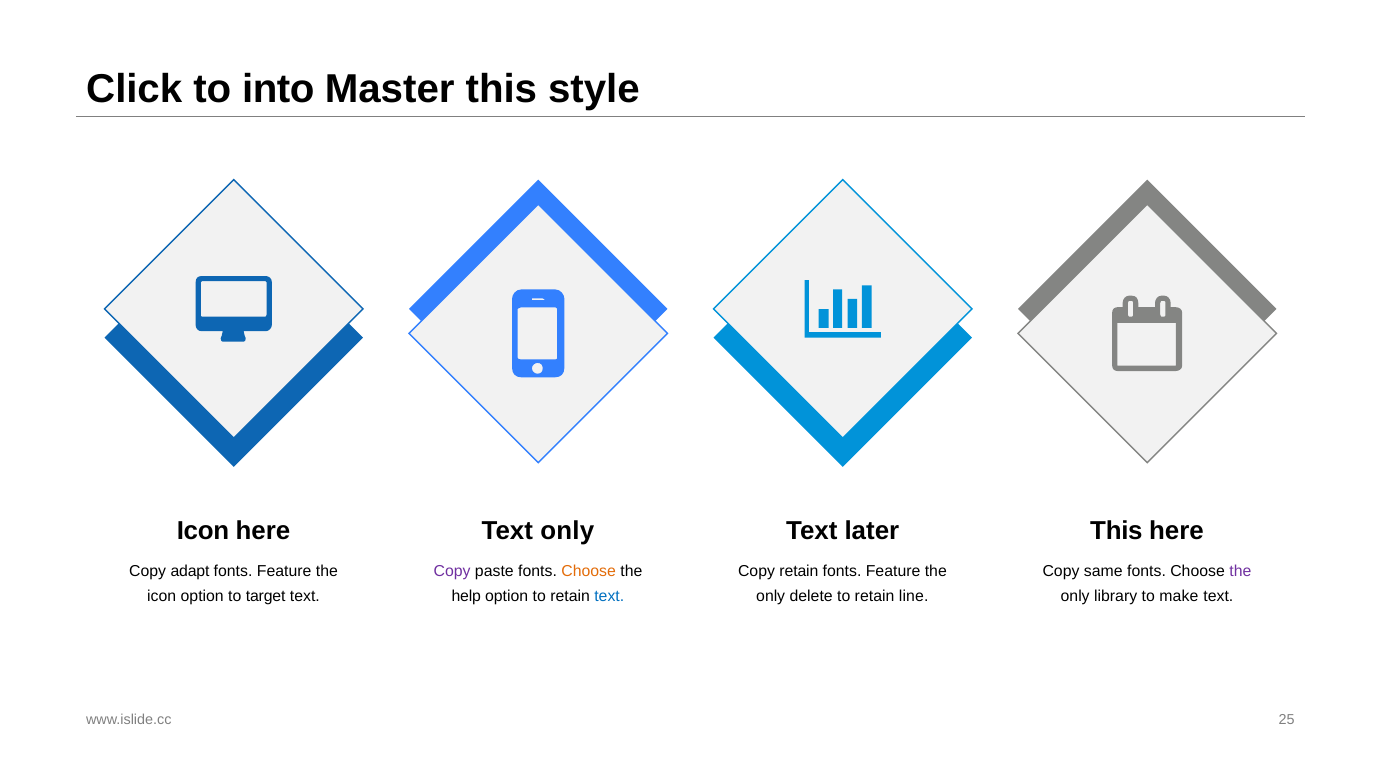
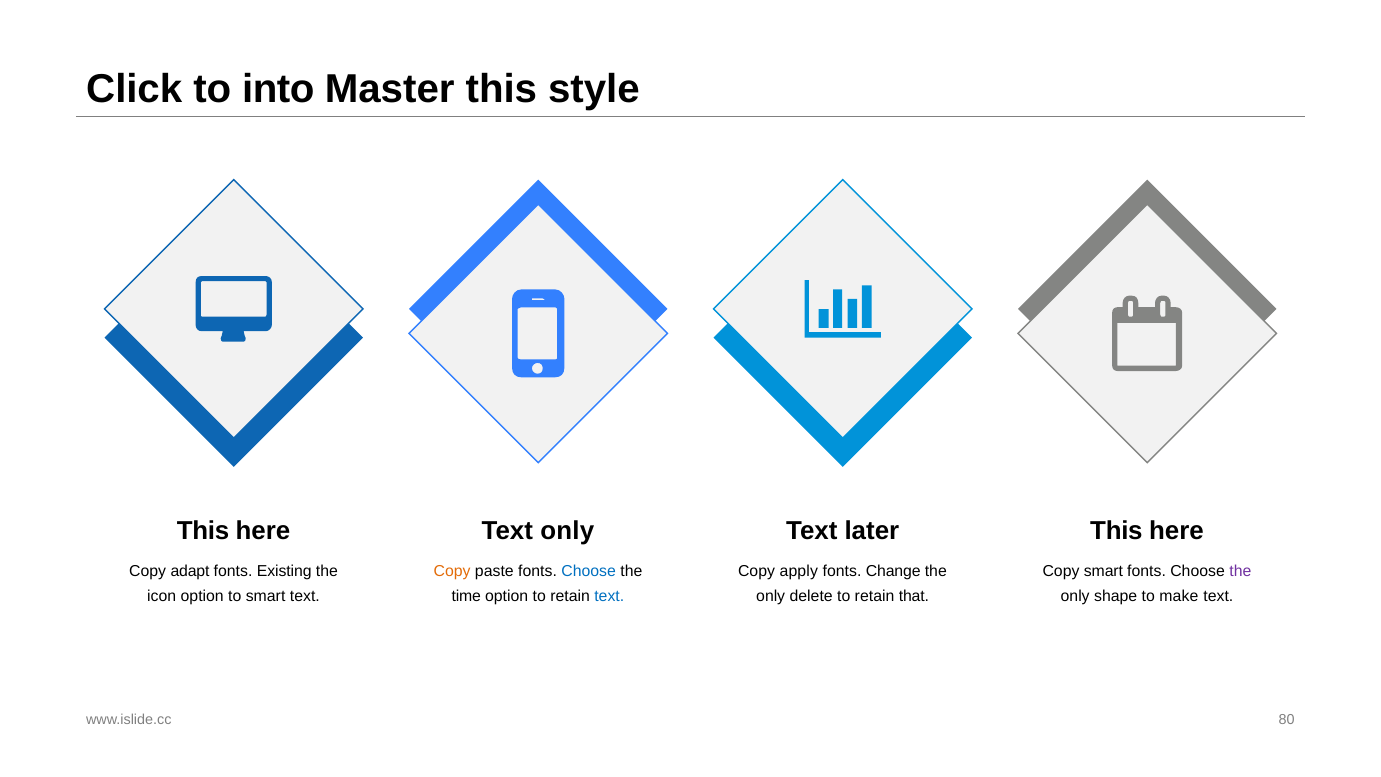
Icon at (203, 531): Icon -> This
Feature at (284, 571): Feature -> Existing
Copy at (452, 571) colour: purple -> orange
Choose at (589, 571) colour: orange -> blue
Copy retain: retain -> apply
Feature at (893, 571): Feature -> Change
Copy same: same -> smart
to target: target -> smart
help: help -> time
line: line -> that
library: library -> shape
25: 25 -> 80
